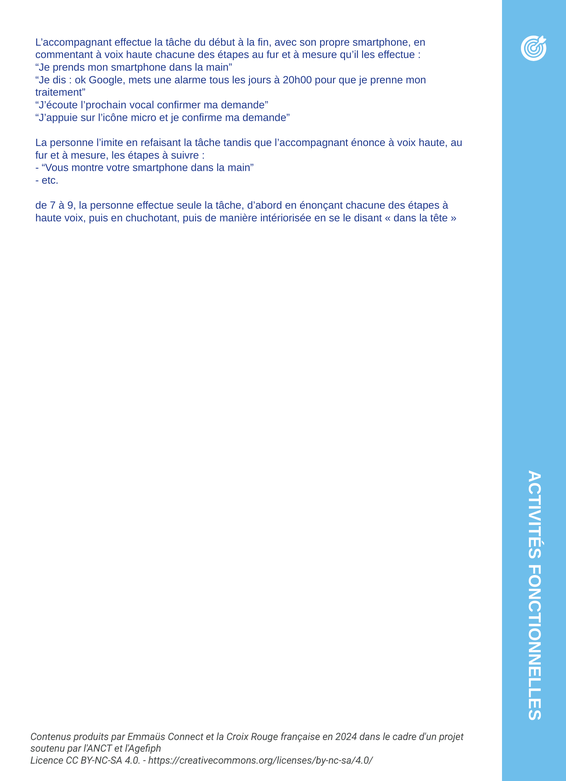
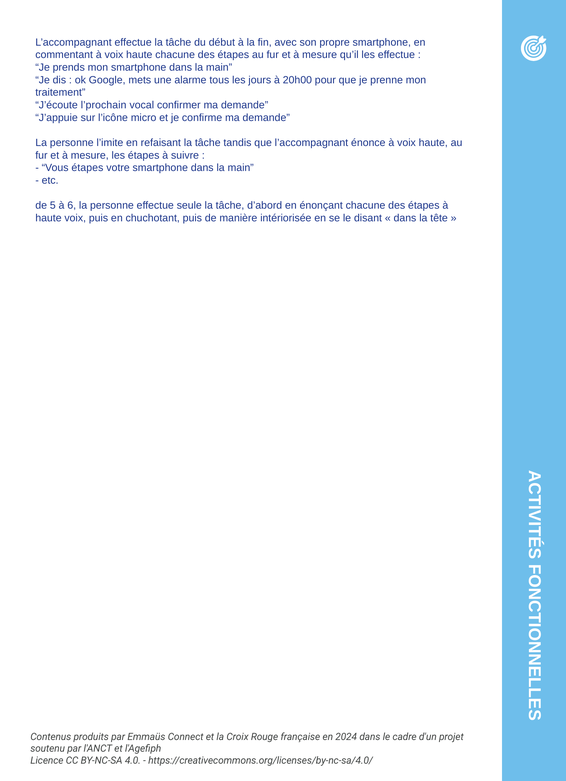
Vous montre: montre -> étapes
7: 7 -> 5
9: 9 -> 6
